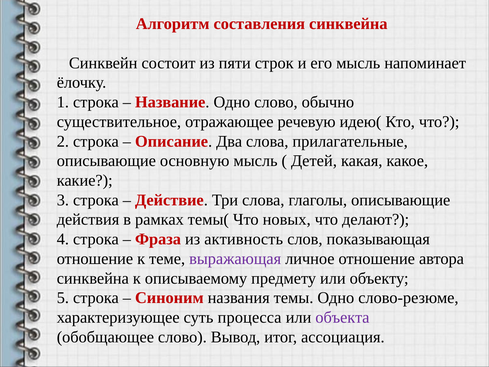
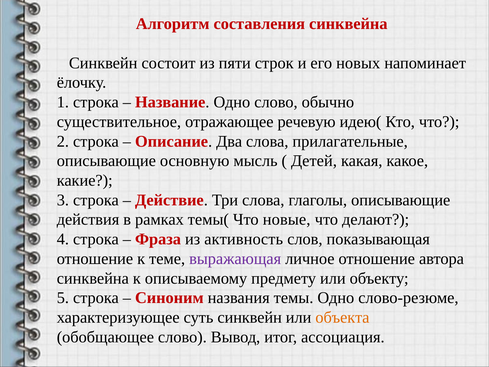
его мысль: мысль -> новых
новых: новых -> новые
суть процесса: процесса -> синквейн
объекта colour: purple -> orange
